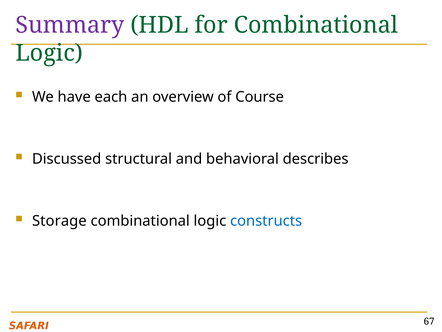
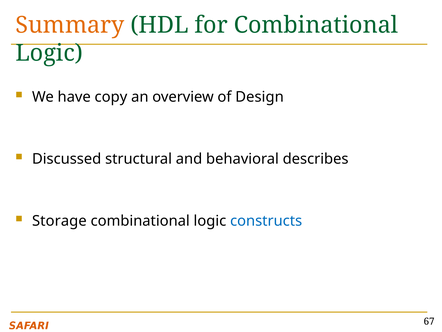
Summary colour: purple -> orange
each: each -> copy
Course: Course -> Design
